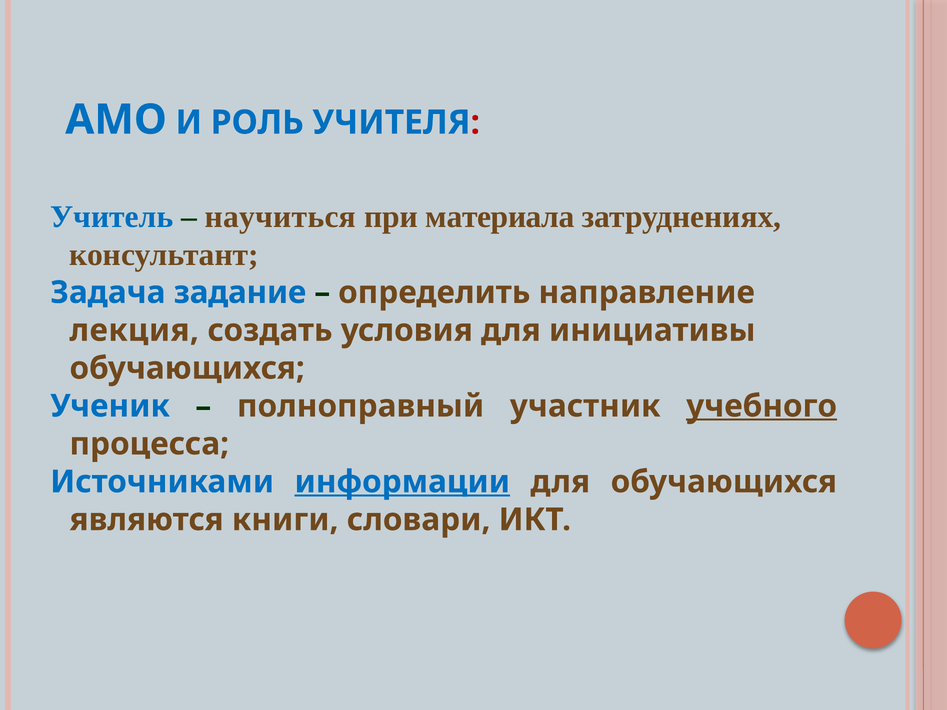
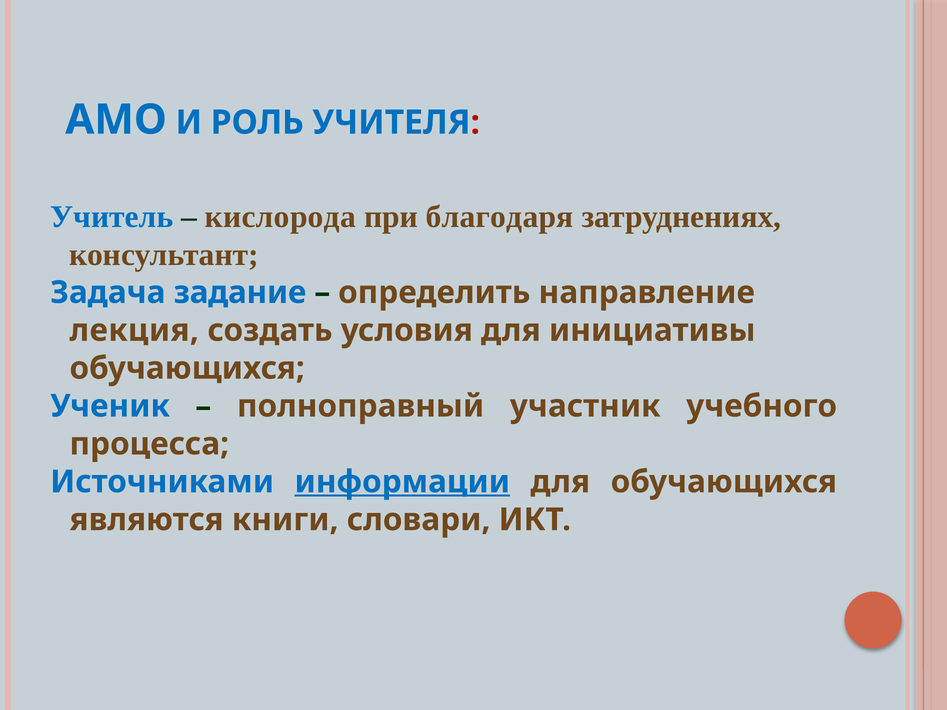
научиться: научиться -> кислорода
материала: материала -> благодаря
учебного underline: present -> none
